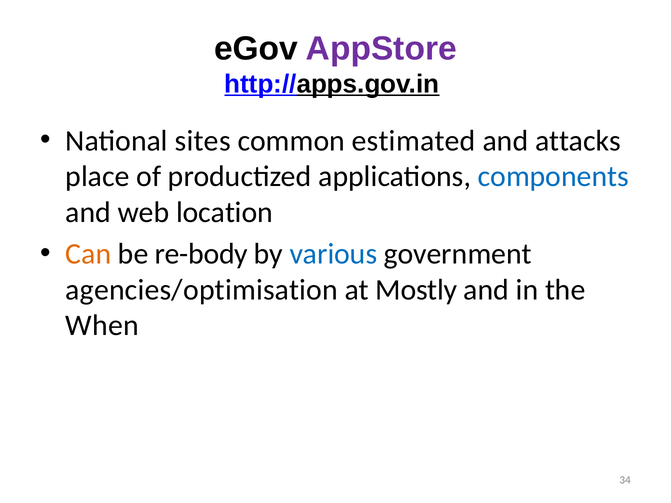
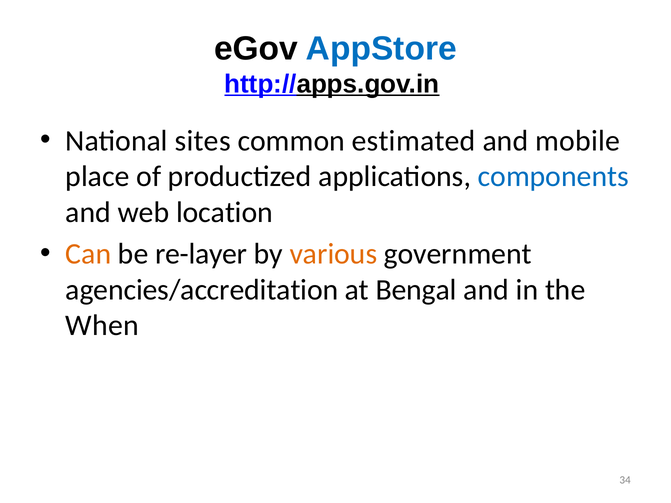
AppStore colour: purple -> blue
attacks: attacks -> mobile
re-body: re-body -> re-layer
various colour: blue -> orange
agencies/optimisation: agencies/optimisation -> agencies/accreditation
Mostly: Mostly -> Bengal
